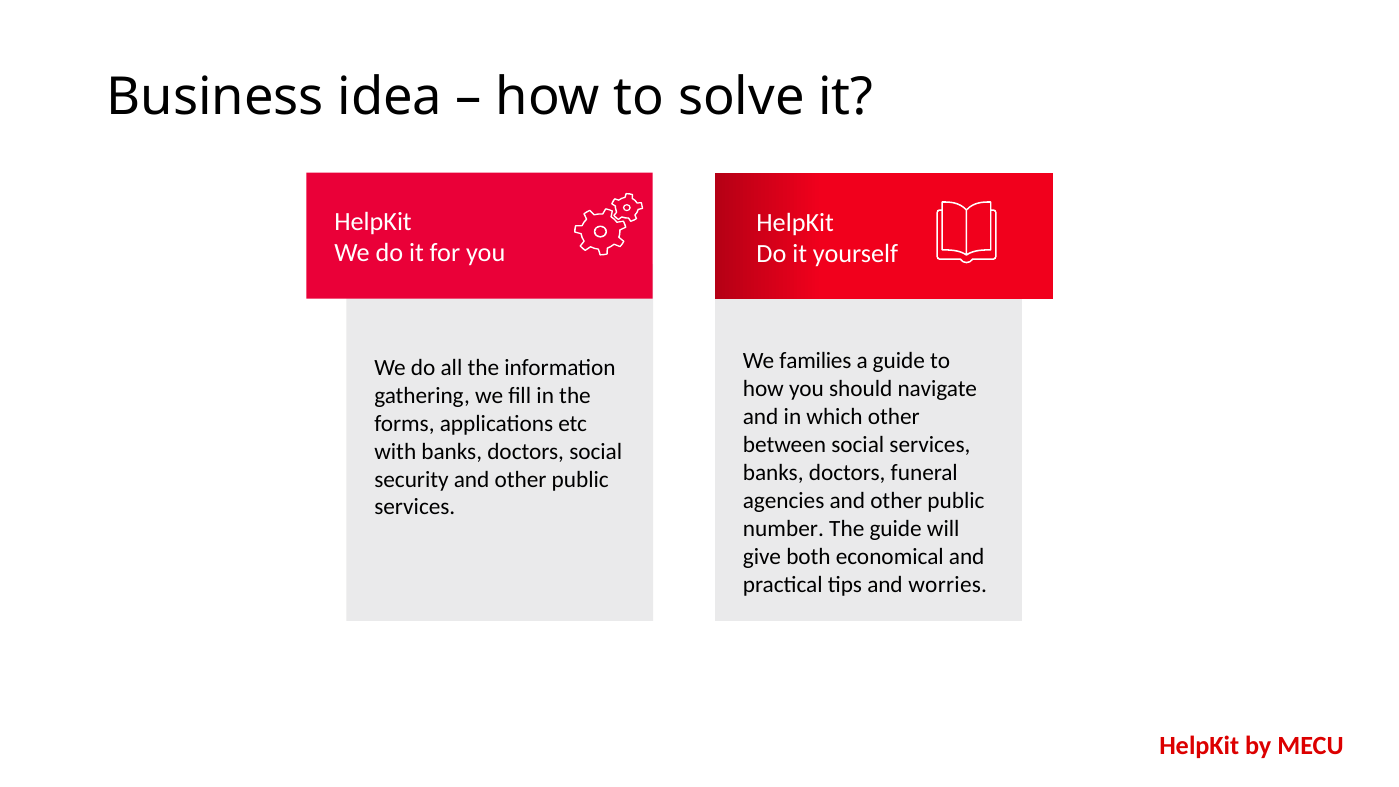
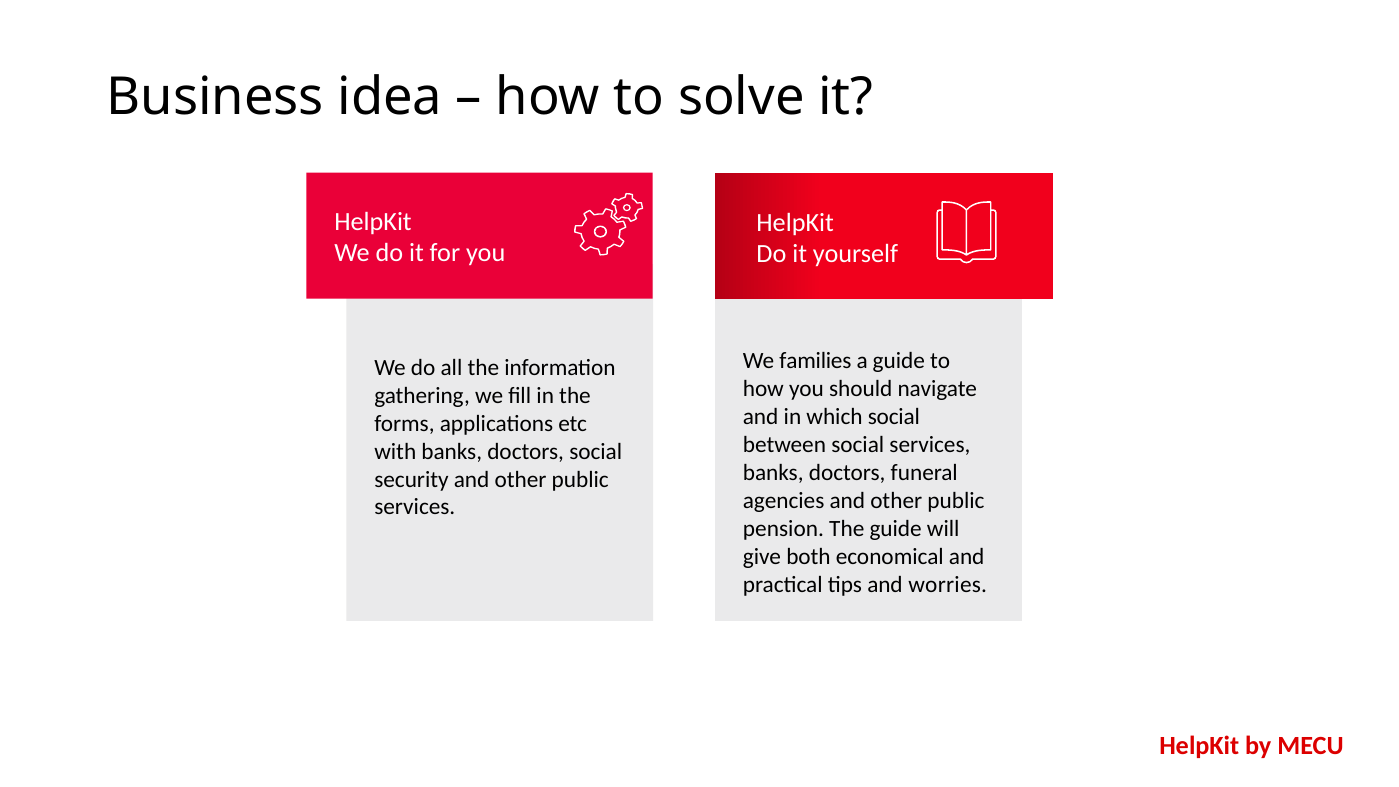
which other: other -> social
number: number -> pension
